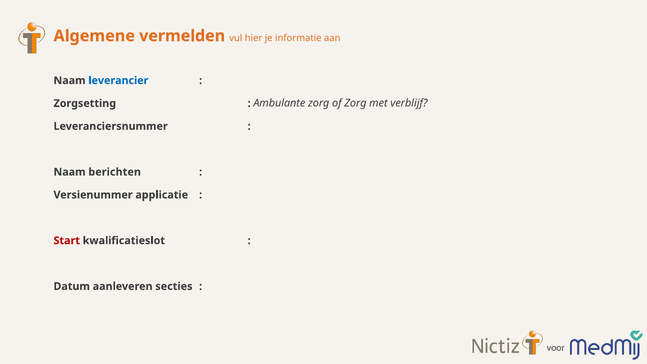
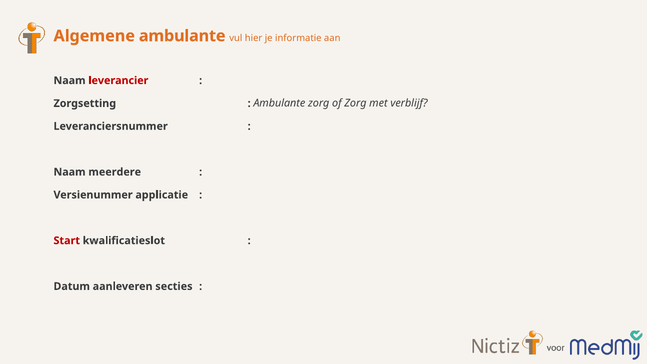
Algemene vermelden: vermelden -> ambulante
leverancier colour: blue -> red
berichten: berichten -> meerdere
